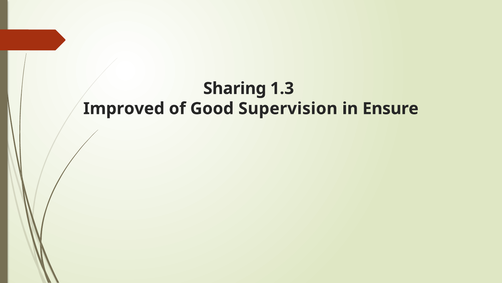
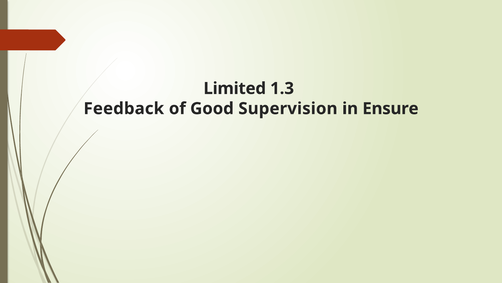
Sharing: Sharing -> Limited
Improved: Improved -> Feedback
